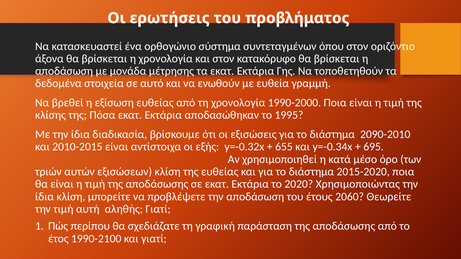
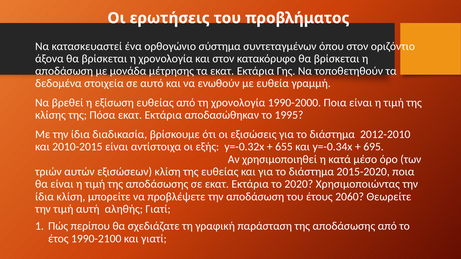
2090-2010: 2090-2010 -> 2012-2010
